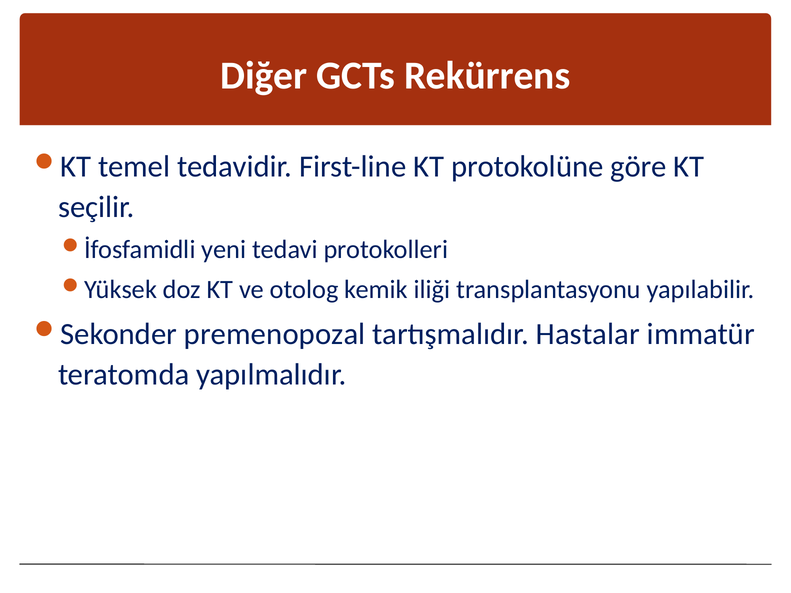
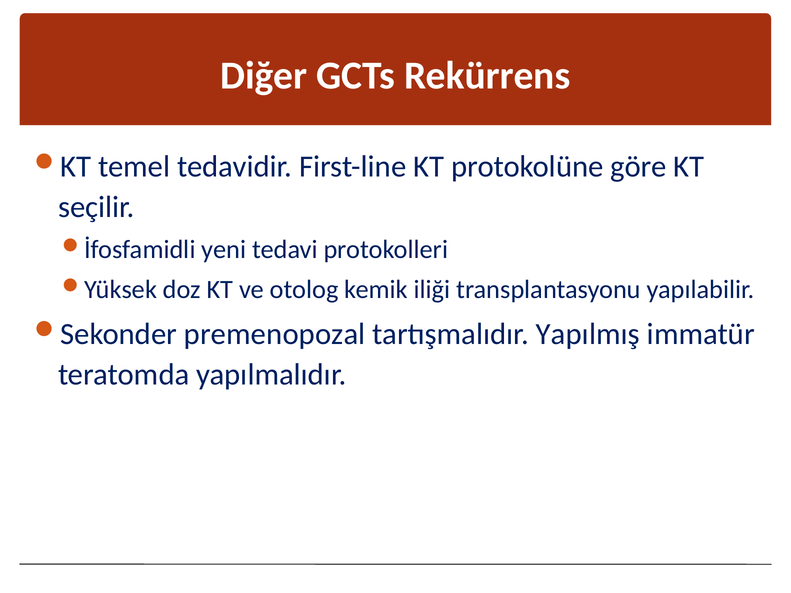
Hastalar: Hastalar -> Yapılmış
